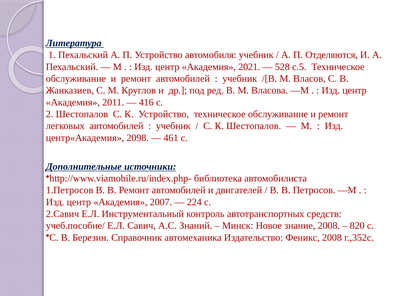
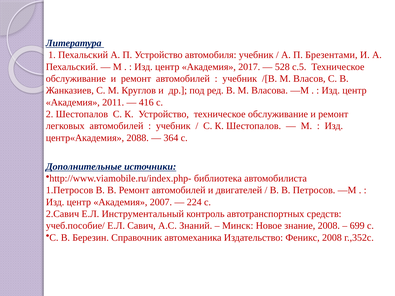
Отделяются: Отделяются -> Брезентами
2021: 2021 -> 2017
2098: 2098 -> 2088
461: 461 -> 364
820: 820 -> 699
